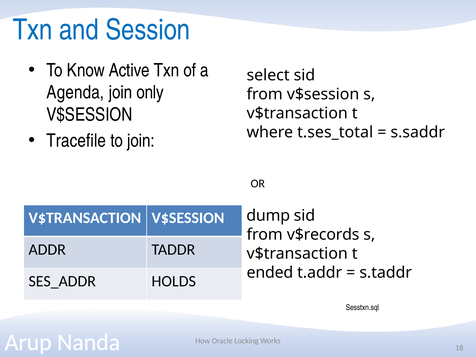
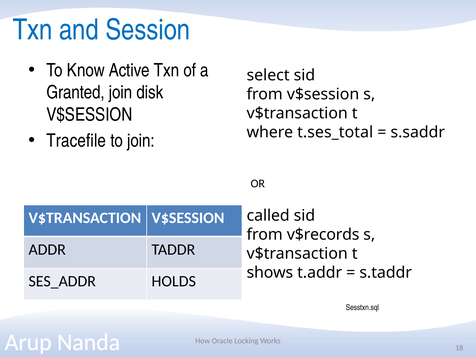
Agenda: Agenda -> Granted
only: only -> disk
dump: dump -> called
ended: ended -> shows
